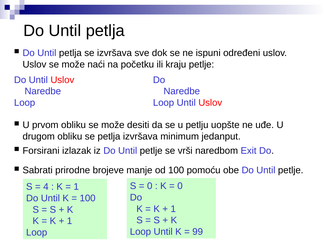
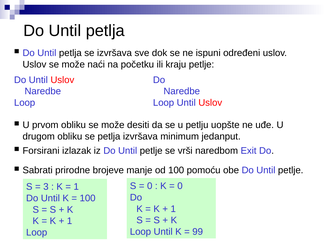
4: 4 -> 3
